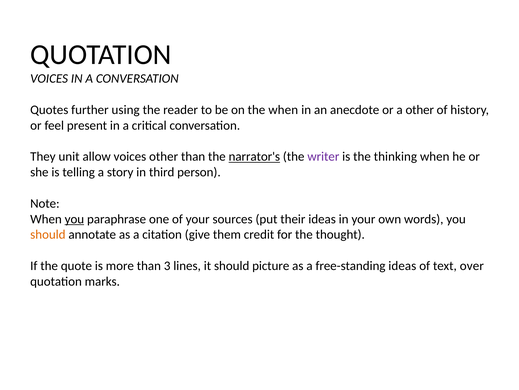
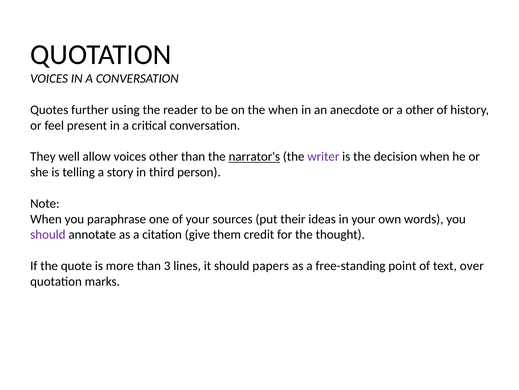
unit: unit -> well
thinking: thinking -> decision
you at (74, 219) underline: present -> none
should at (48, 234) colour: orange -> purple
picture: picture -> papers
free-standing ideas: ideas -> point
